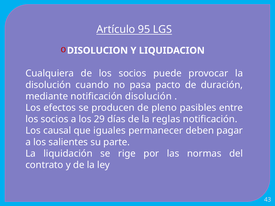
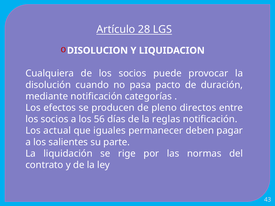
95: 95 -> 28
notificación disolución: disolución -> categorías
pasibles: pasibles -> directos
29: 29 -> 56
causal: causal -> actual
